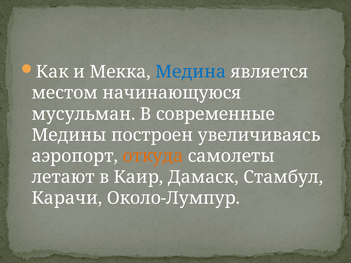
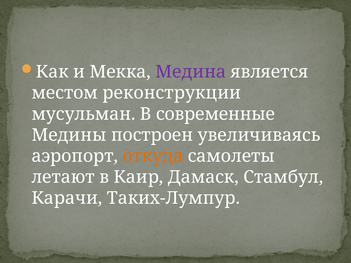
Медина colour: blue -> purple
начинающуюся: начинающуюся -> реконструкции
Около-Лумпур: Около-Лумпур -> Таких-Лумпур
